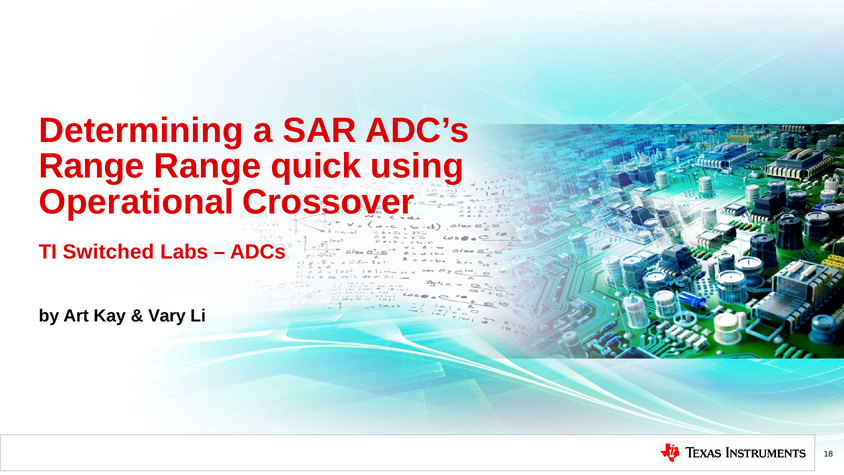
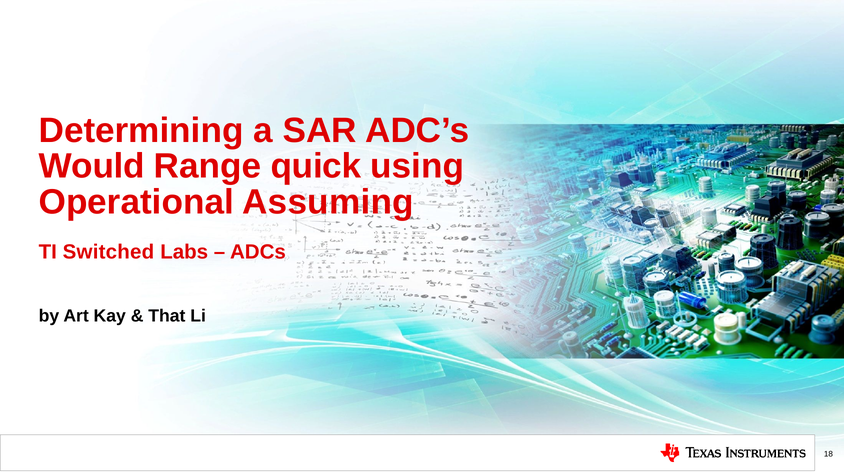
Range at (92, 166): Range -> Would
Crossover: Crossover -> Assuming
Vary: Vary -> That
